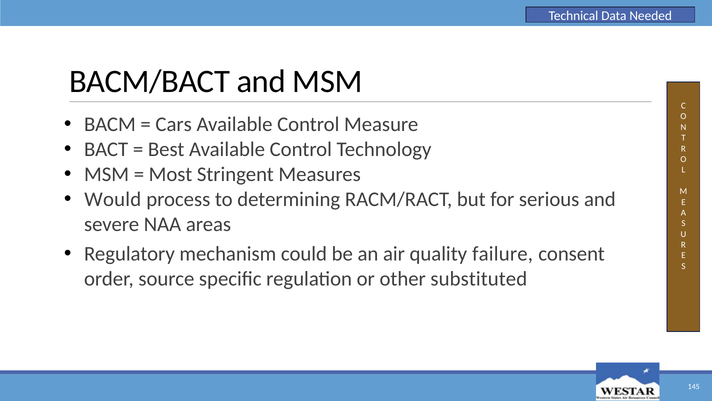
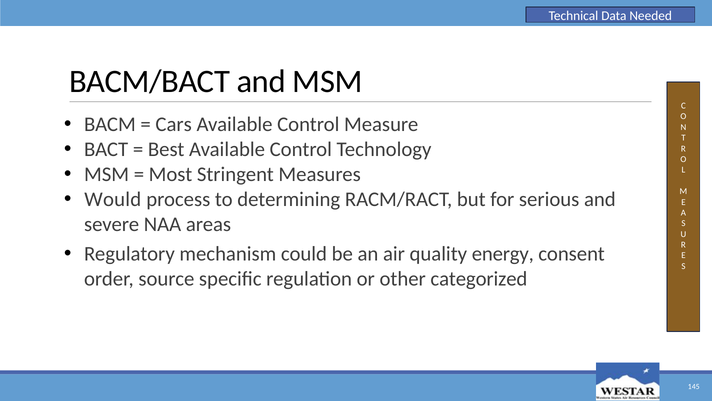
failure: failure -> energy
substituted: substituted -> categorized
